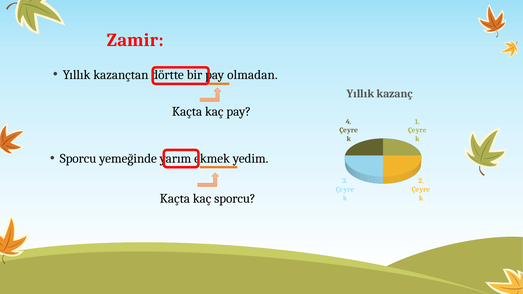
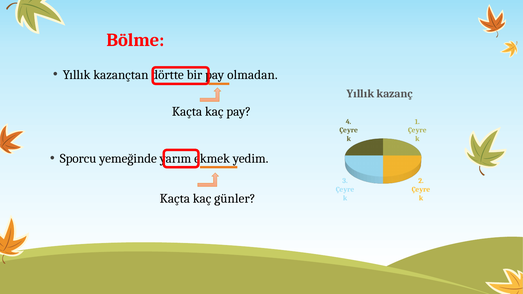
Zamir: Zamir -> Bölme
kaç sporcu: sporcu -> günler
